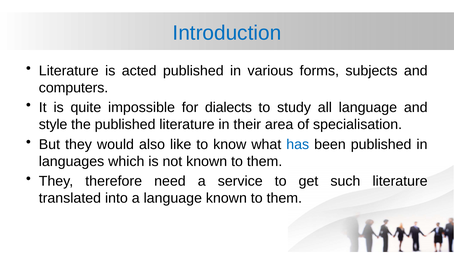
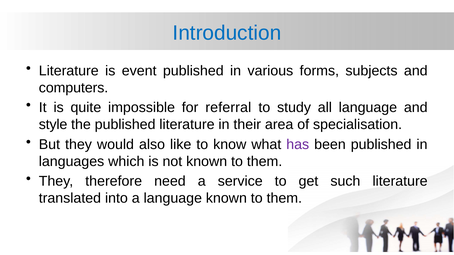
acted: acted -> event
dialects: dialects -> referral
has colour: blue -> purple
